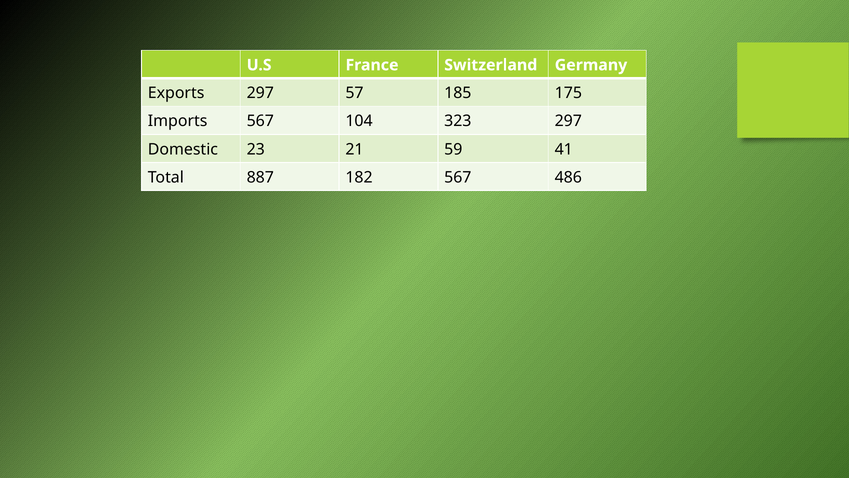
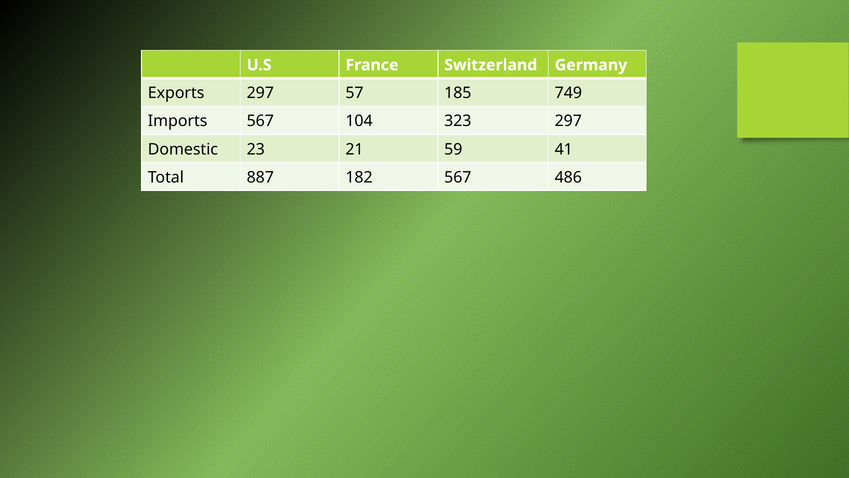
175: 175 -> 749
